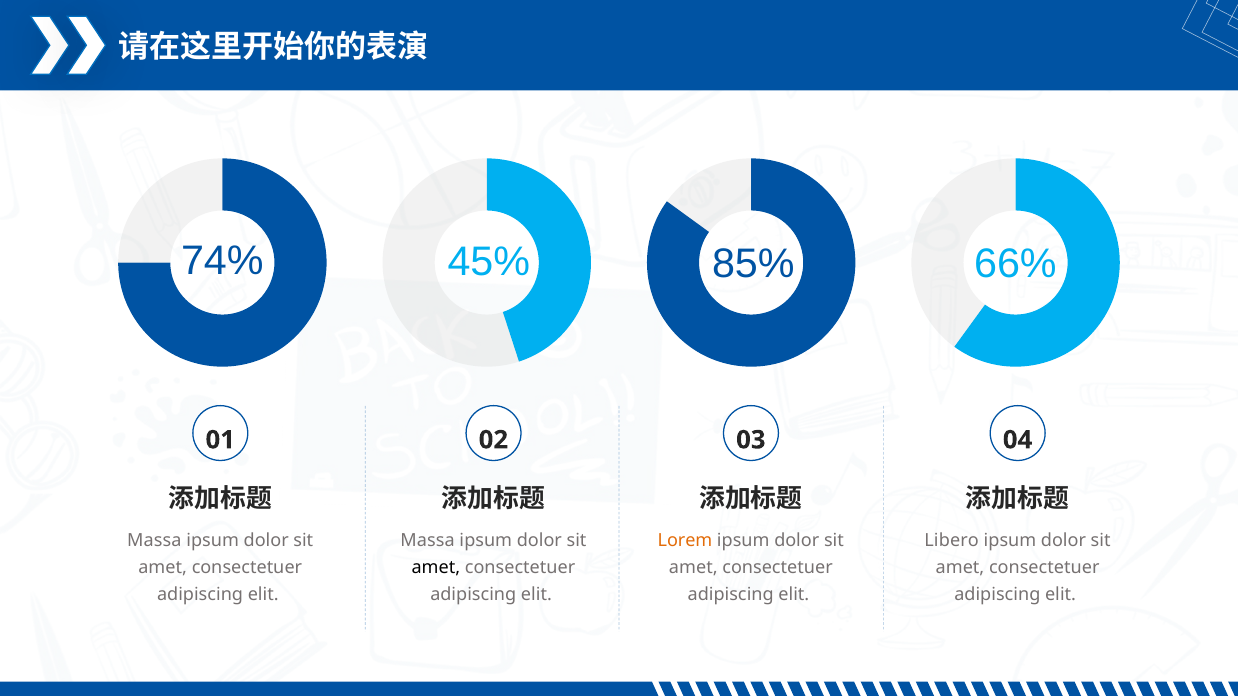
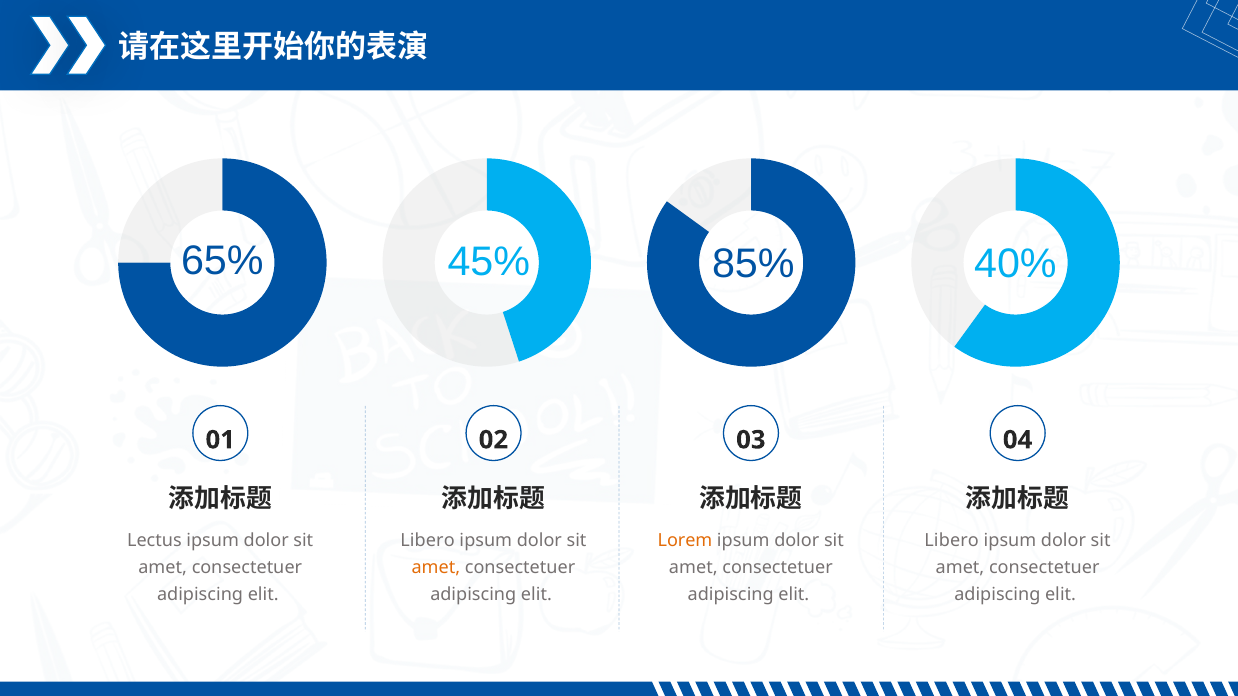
74%: 74% -> 65%
66%: 66% -> 40%
Massa at (154, 541): Massa -> Lectus
Massa at (428, 541): Massa -> Libero
amet at (436, 568) colour: black -> orange
